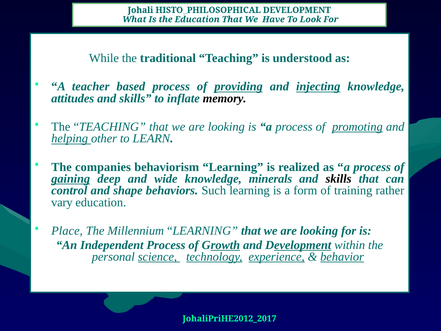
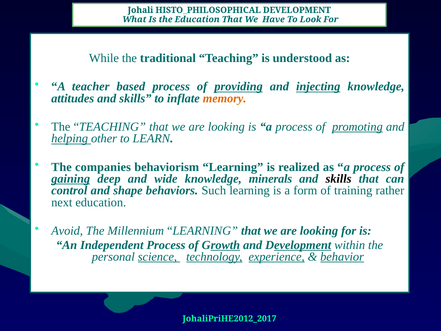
memory colour: black -> orange
vary: vary -> next
Place: Place -> Avoid
